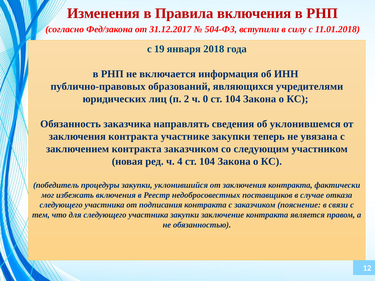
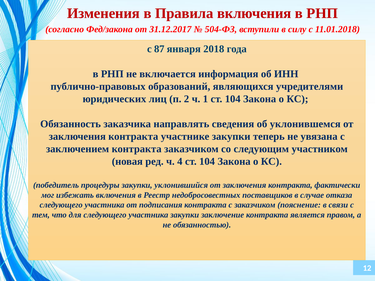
19: 19 -> 87
0: 0 -> 1
